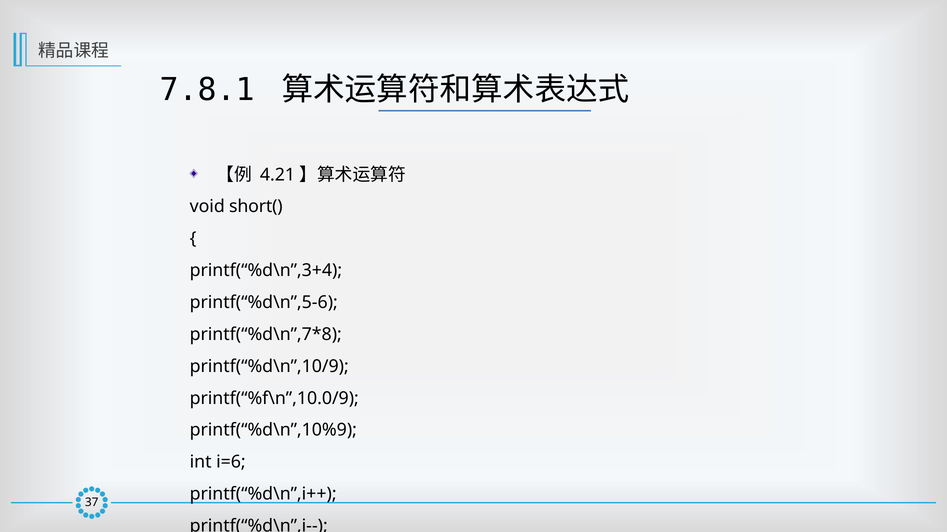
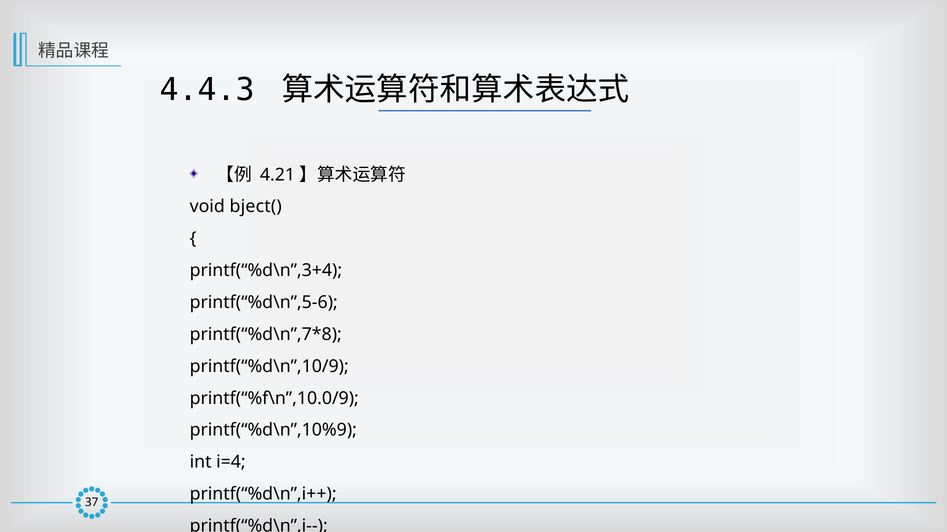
7.8.1: 7.8.1 -> 4.4.3
short(: short( -> bject(
i=6: i=6 -> i=4
